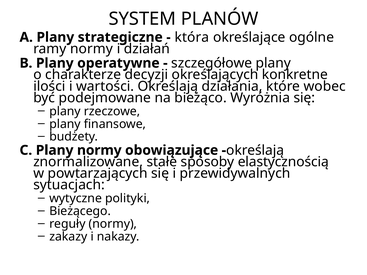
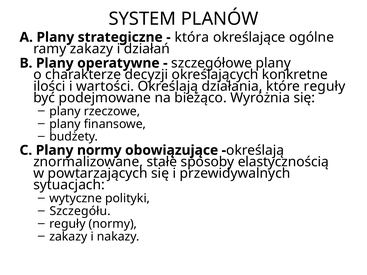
ramy normy: normy -> zakazy
które wobec: wobec -> reguły
Bieżącego: Bieżącego -> Szczegółu
